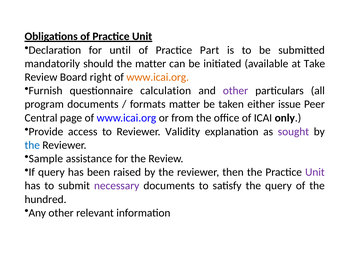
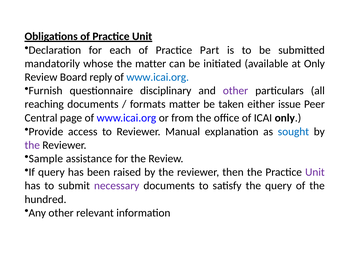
until: until -> each
should: should -> whose
at Take: Take -> Only
right: right -> reply
www.icai.org at (158, 77) colour: orange -> blue
calculation: calculation -> disciplinary
program: program -> reaching
Validity: Validity -> Manual
sought colour: purple -> blue
the at (32, 145) colour: blue -> purple
